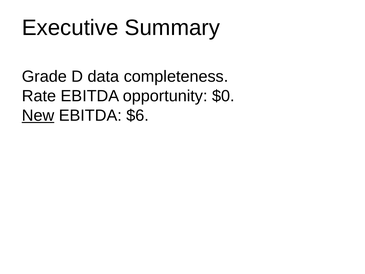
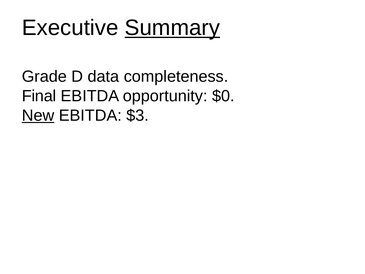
Summary underline: none -> present
Rate: Rate -> Final
$6: $6 -> $3
